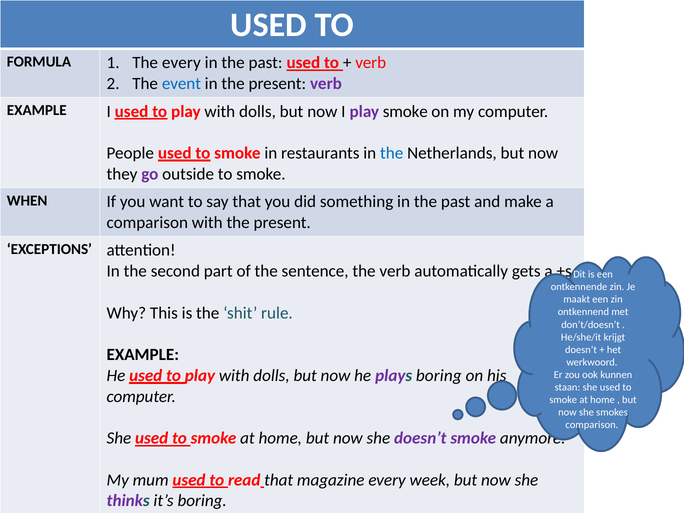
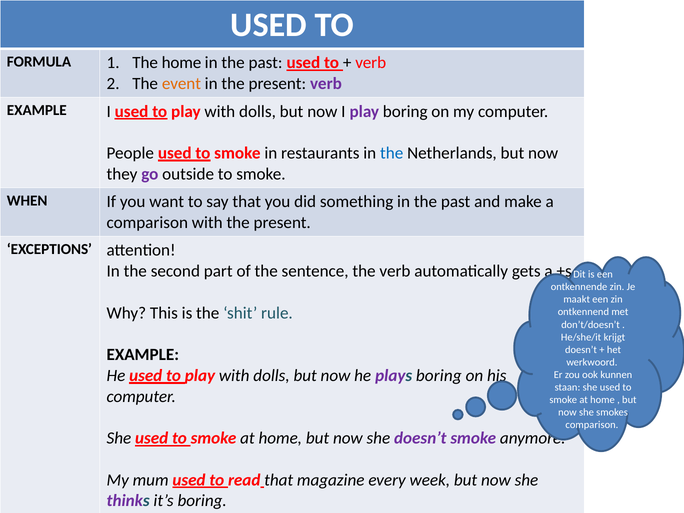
The every: every -> home
event colour: blue -> orange
play smoke: smoke -> boring
